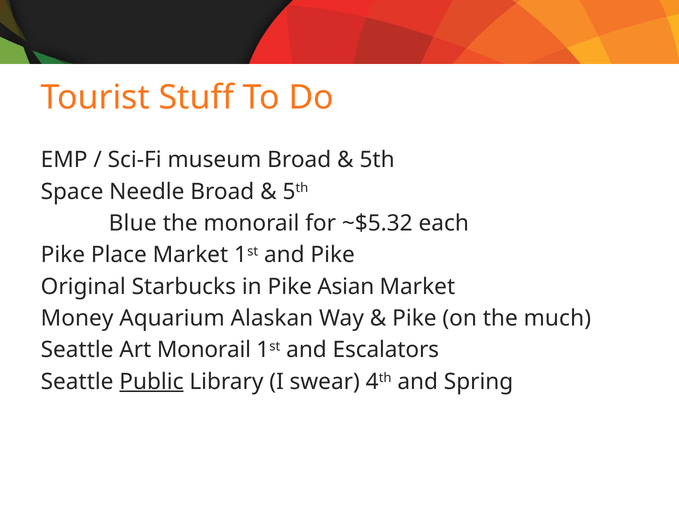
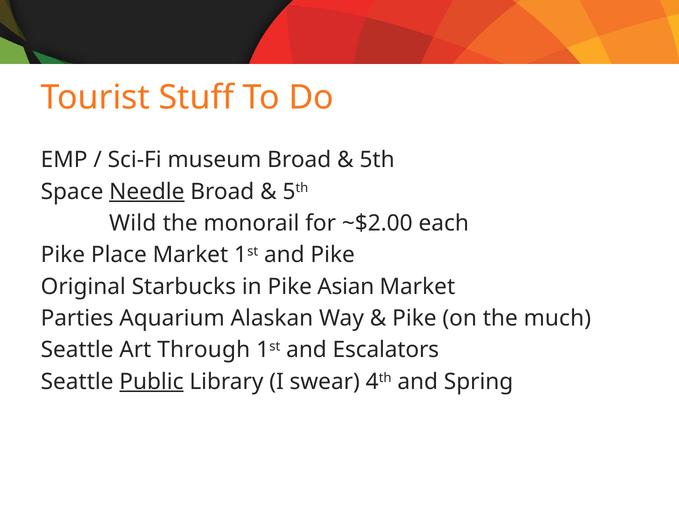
Needle underline: none -> present
Blue: Blue -> Wild
~$5.32: ~$5.32 -> ~$2.00
Money: Money -> Parties
Art Monorail: Monorail -> Through
